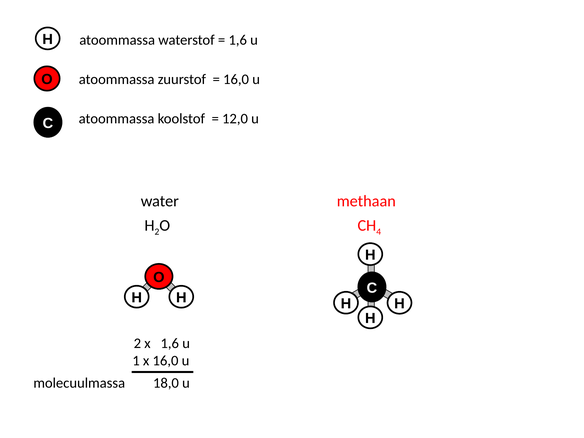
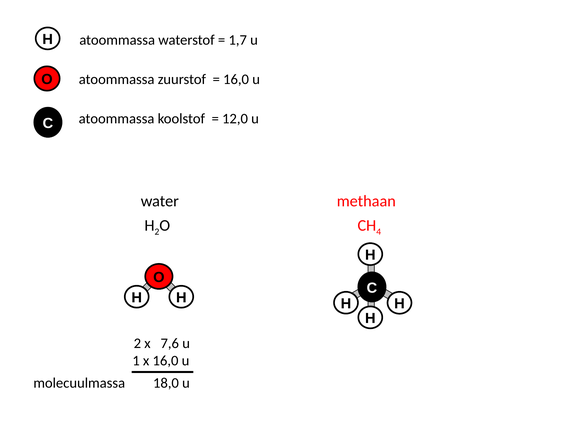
1,6 at (238, 40): 1,6 -> 1,7
x 1,6: 1,6 -> 7,6
